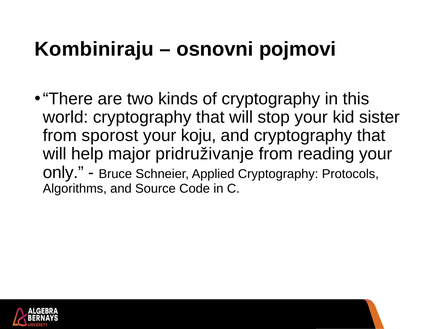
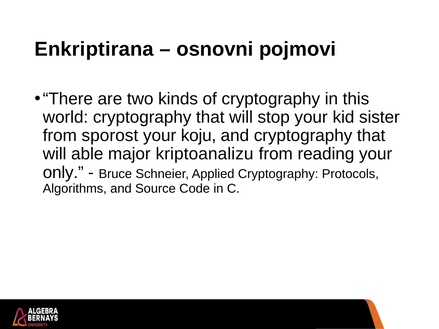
Kombiniraju: Kombiniraju -> Enkriptirana
help: help -> able
pridruživanje: pridruživanje -> kriptoanalizu
